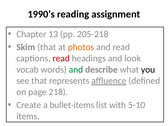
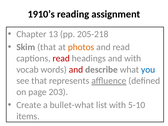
1990’s: 1990’s -> 1910’s
and look: look -> with
and at (76, 70) colour: green -> red
you colour: black -> blue
218: 218 -> 203
bullet-items: bullet-items -> bullet-what
